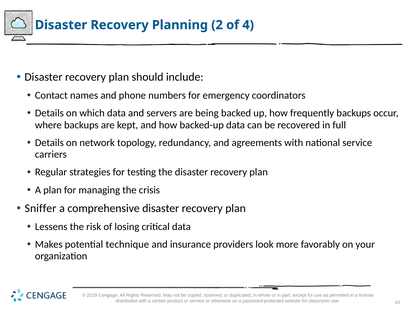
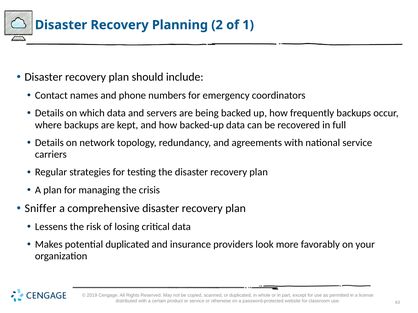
4: 4 -> 1
potential technique: technique -> duplicated
